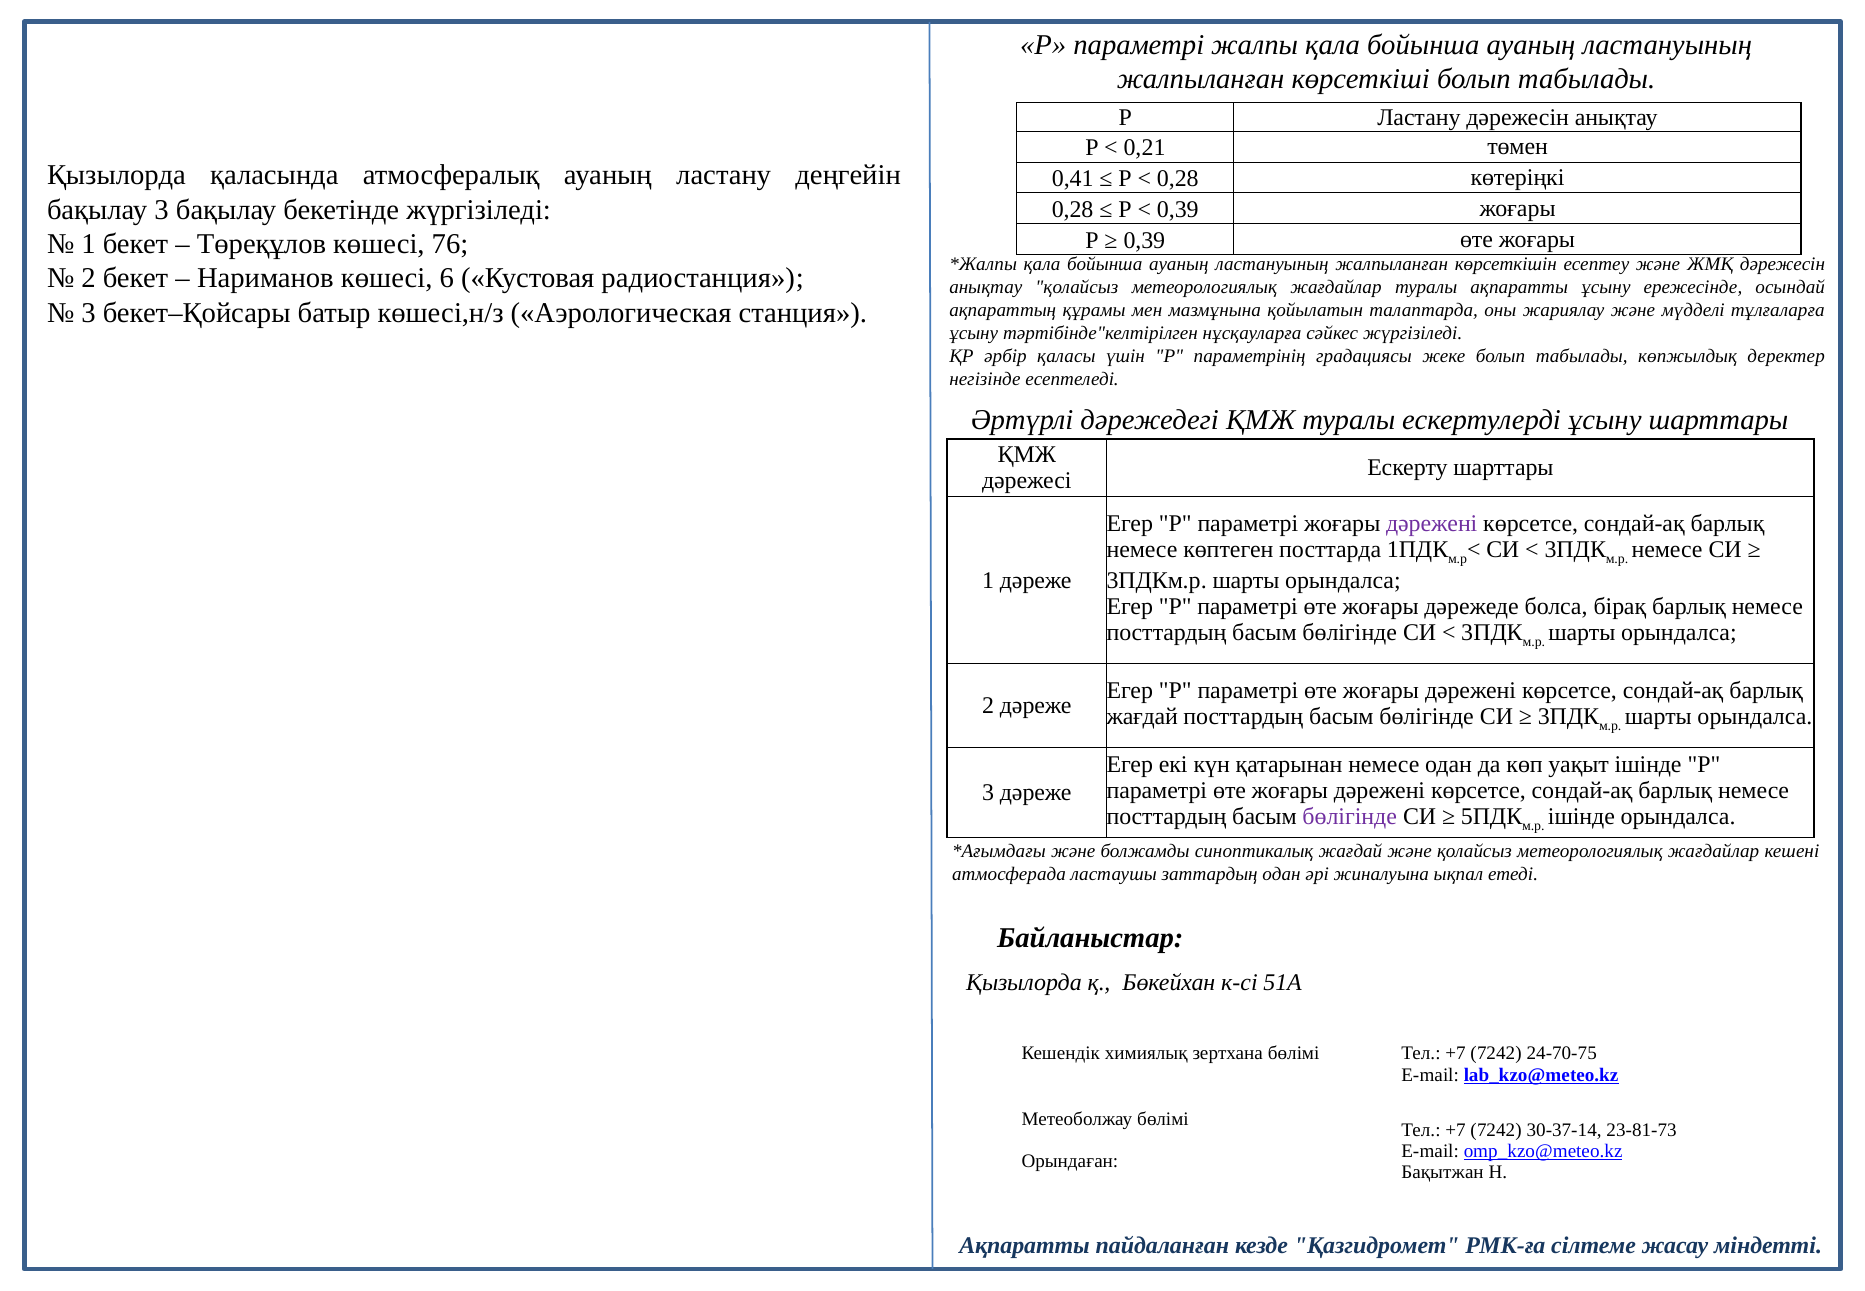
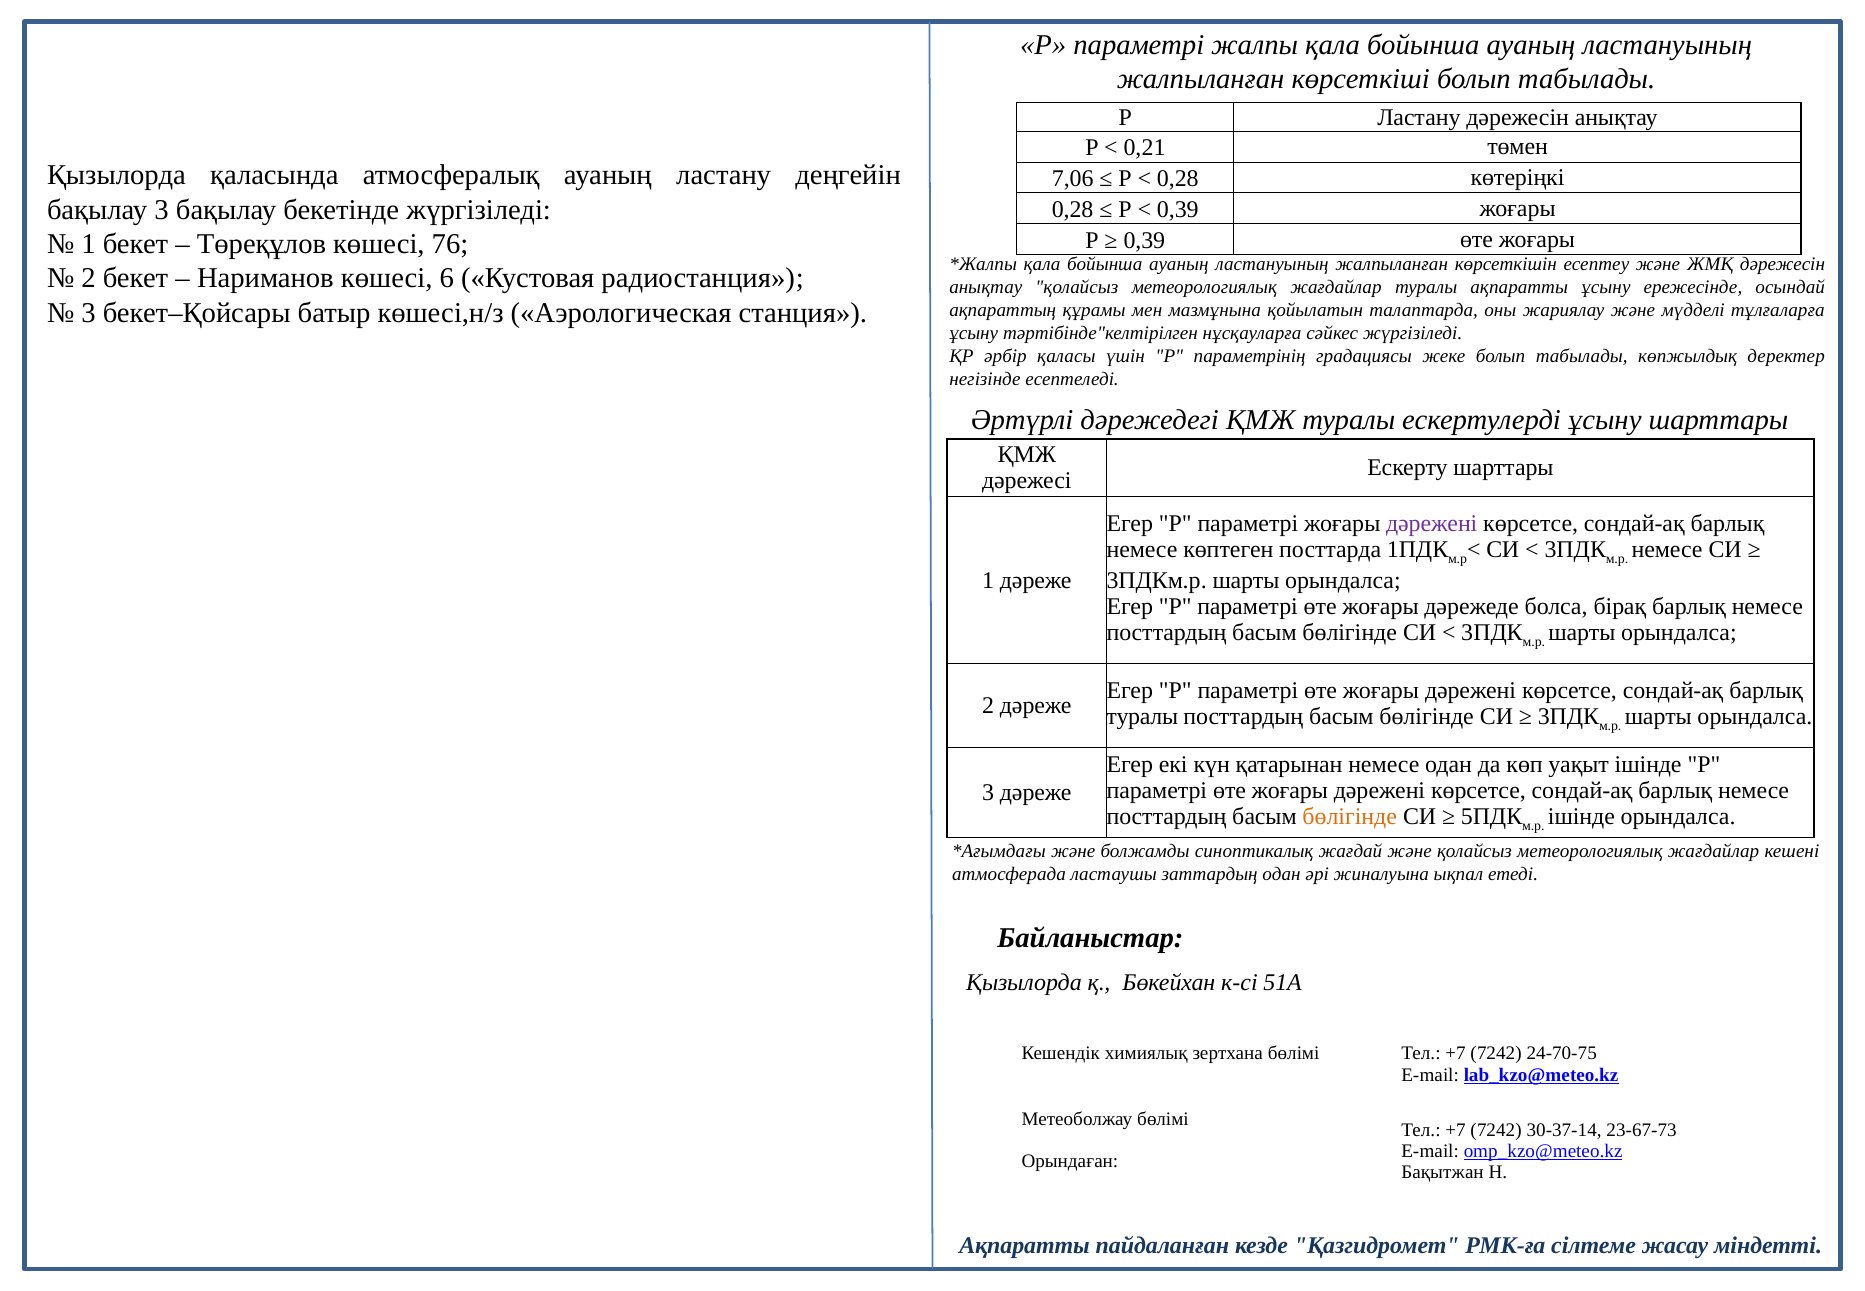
0,41: 0,41 -> 7,06
жағдай at (1142, 717): жағдай -> туралы
бөлігінде at (1350, 817) colour: purple -> orange
23-81-73: 23-81-73 -> 23-67-73
